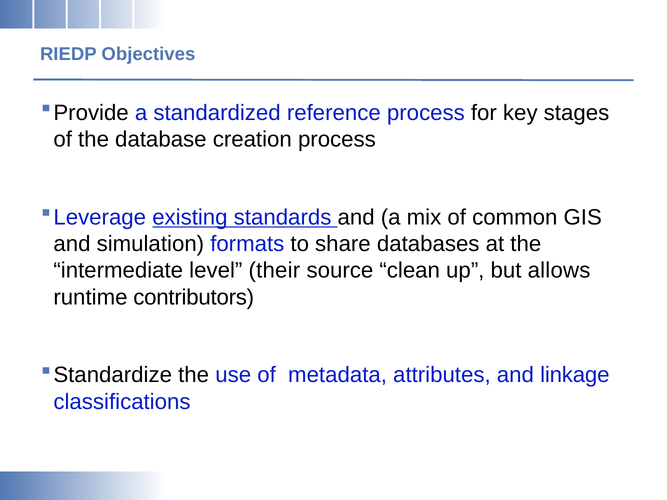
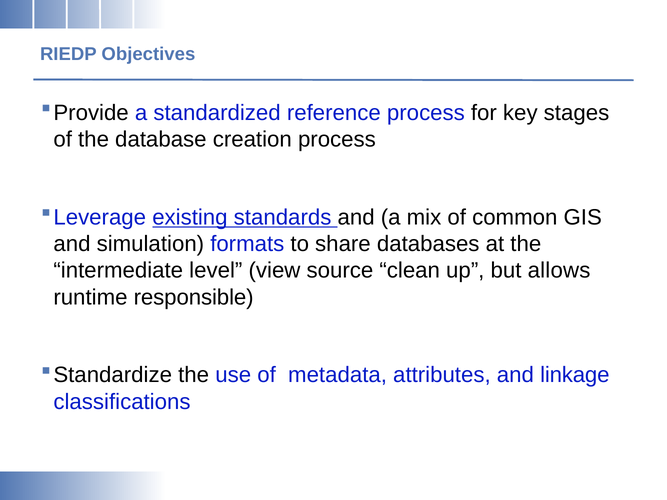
their: their -> view
contributors: contributors -> responsible
